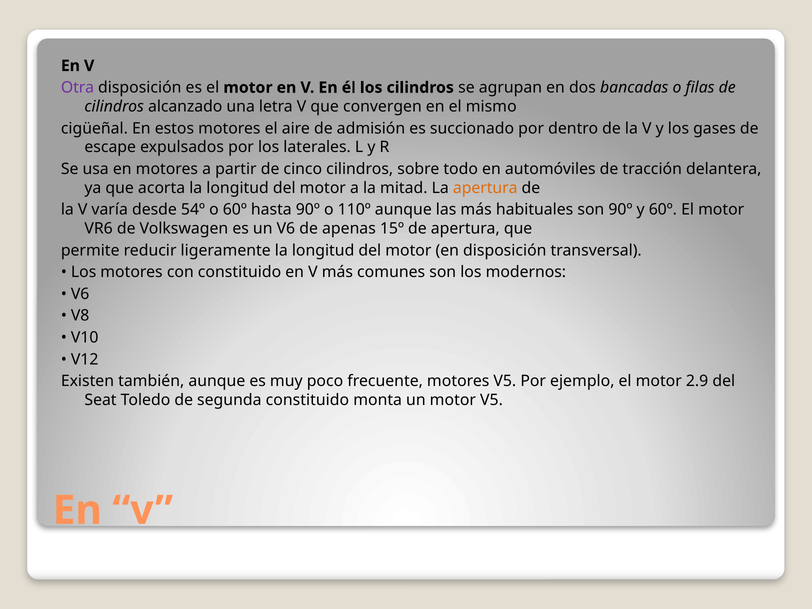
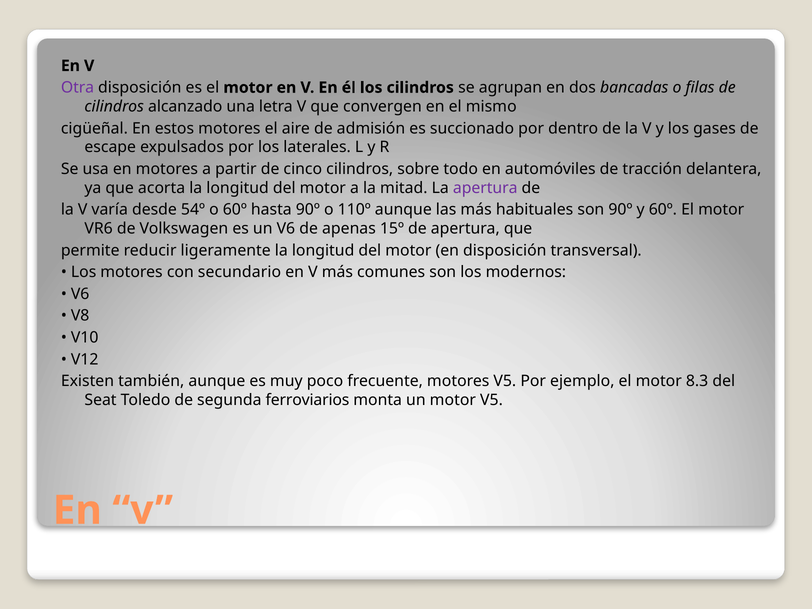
apertura at (485, 188) colour: orange -> purple
con constituido: constituido -> secundario
2.9: 2.9 -> 8.3
segunda constituido: constituido -> ferroviarios
